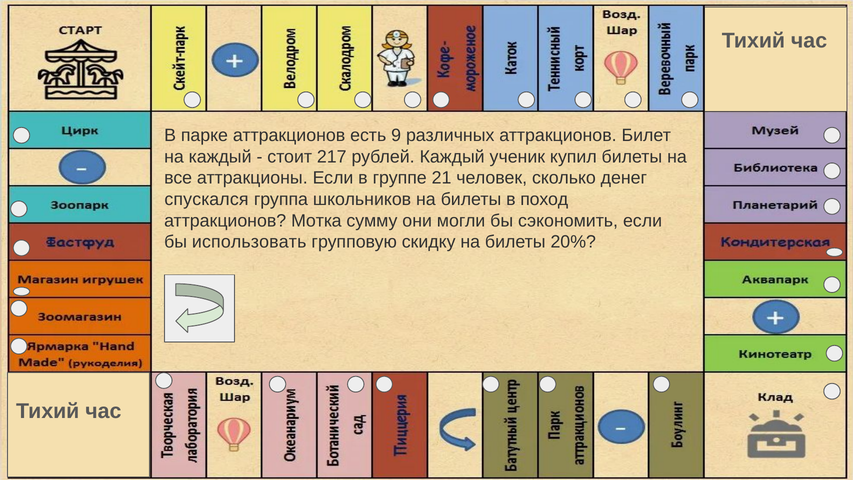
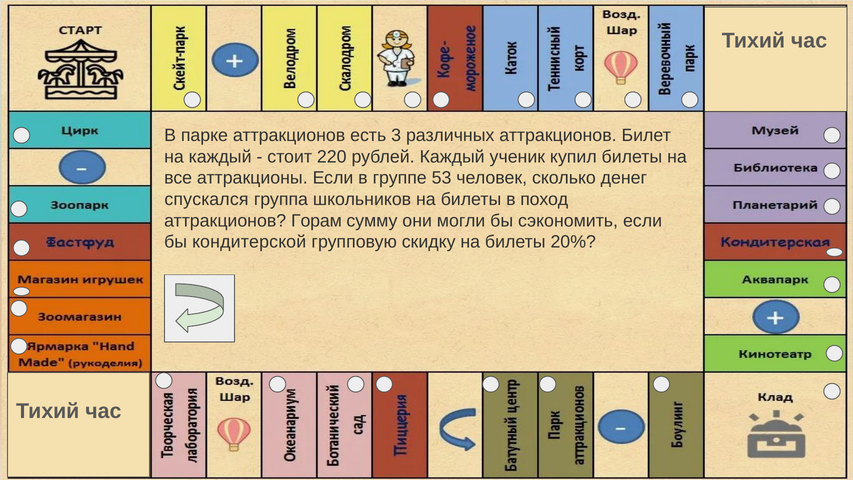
9: 9 -> 3
217: 217 -> 220
21: 21 -> 53
Мотка: Мотка -> Горам
использовать: использовать -> кондитерской
